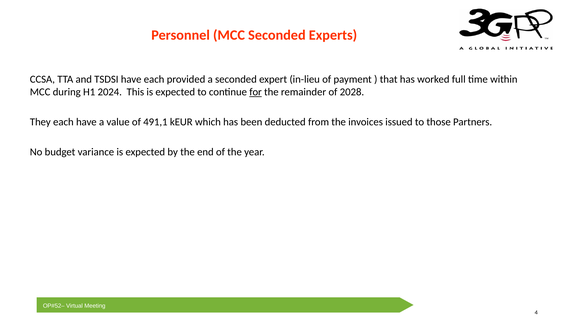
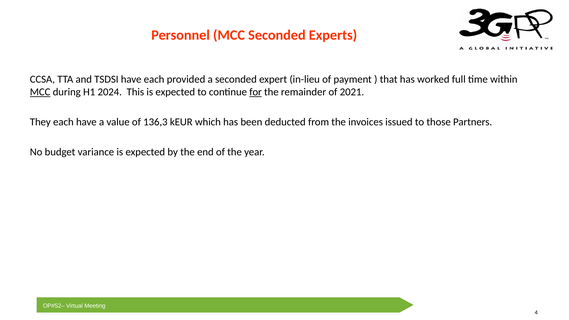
MCC at (40, 92) underline: none -> present
2028: 2028 -> 2021
491,1: 491,1 -> 136,3
